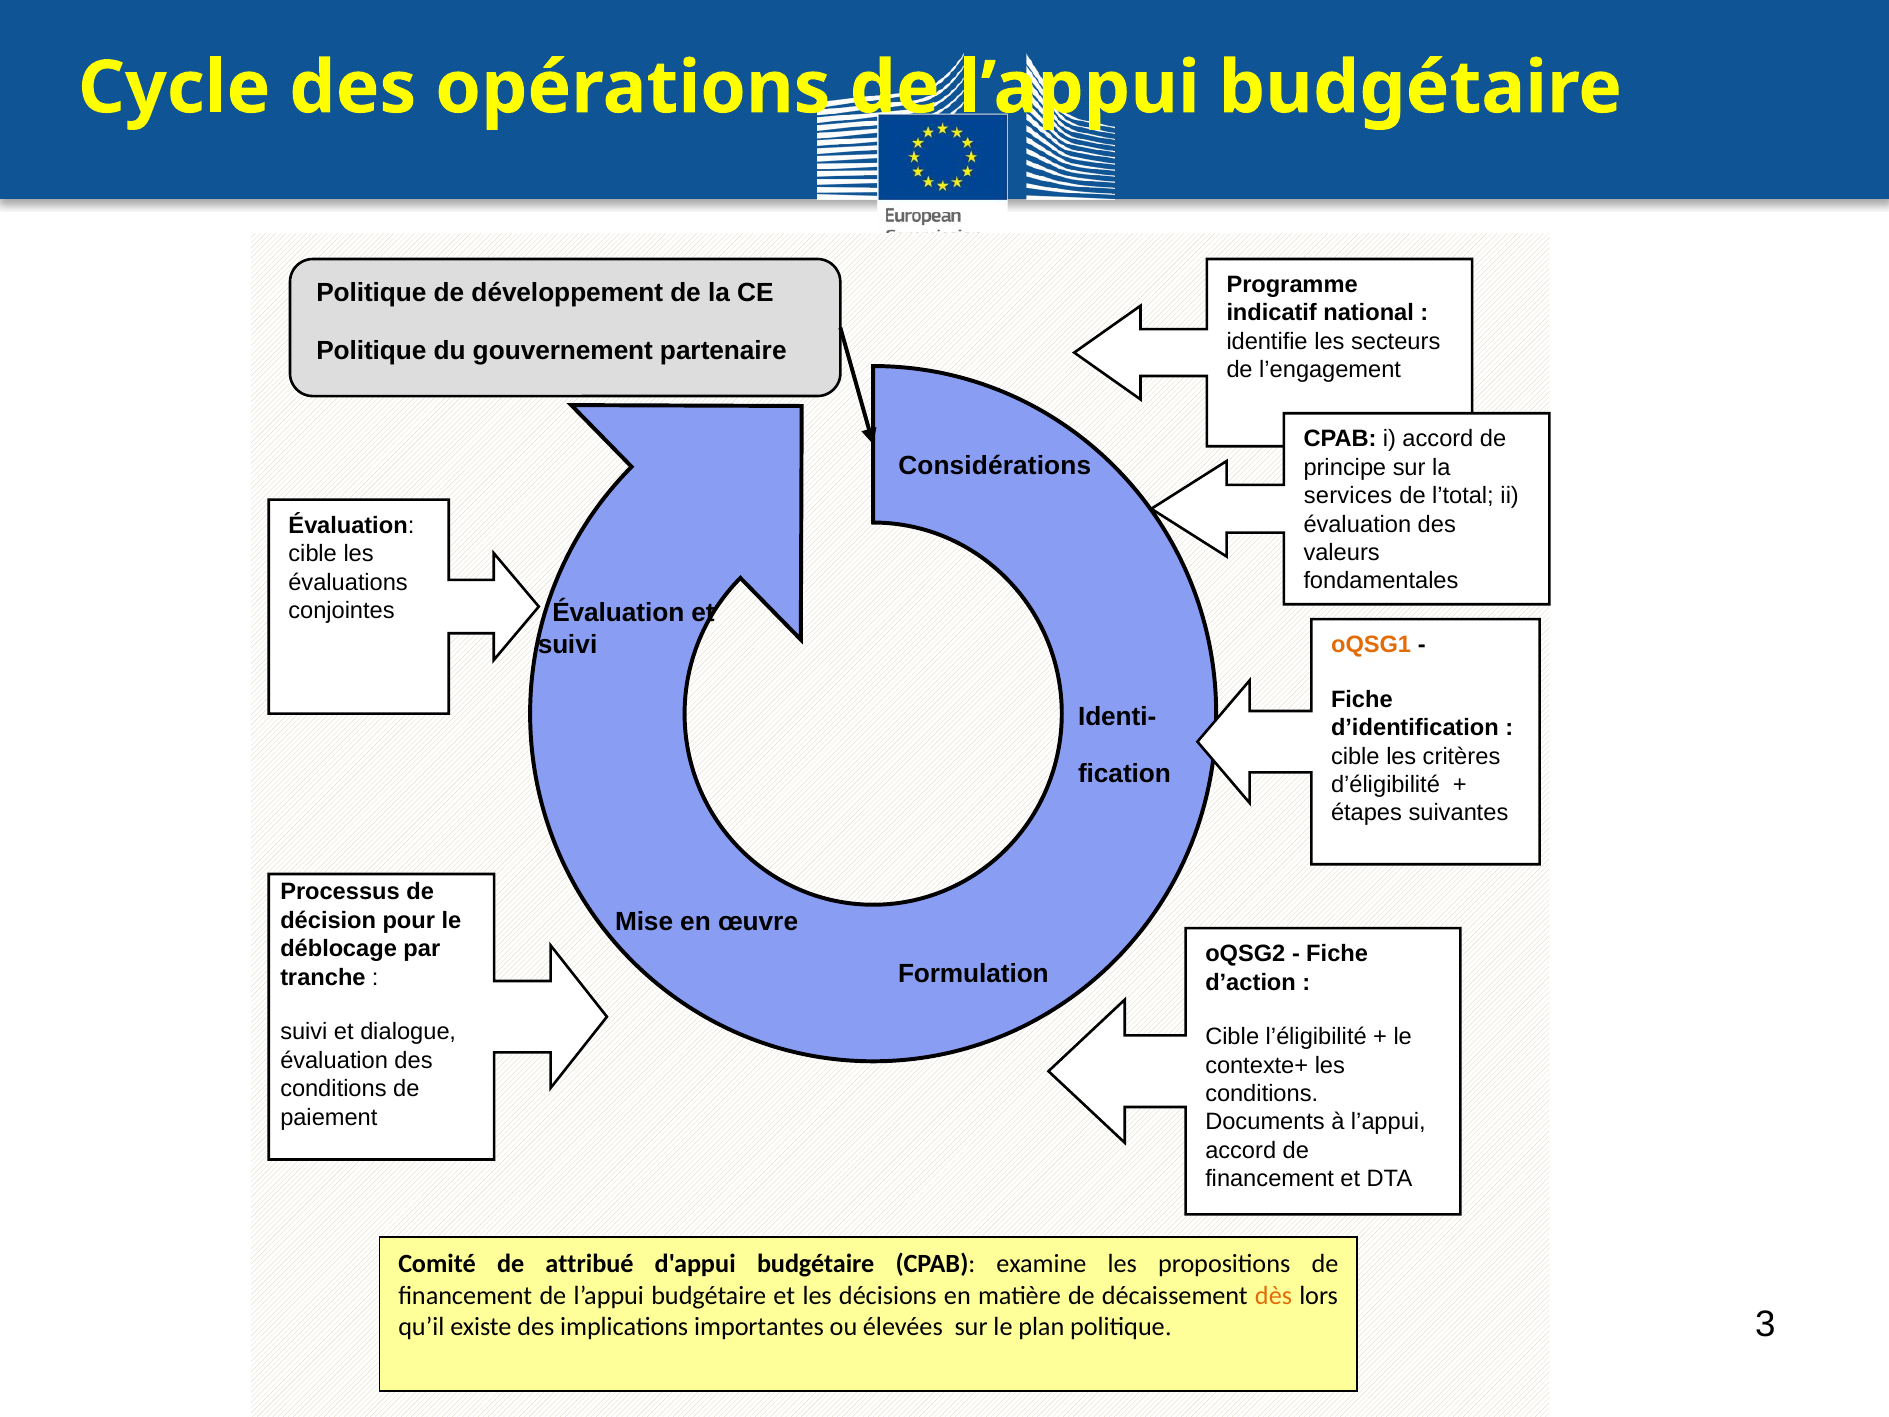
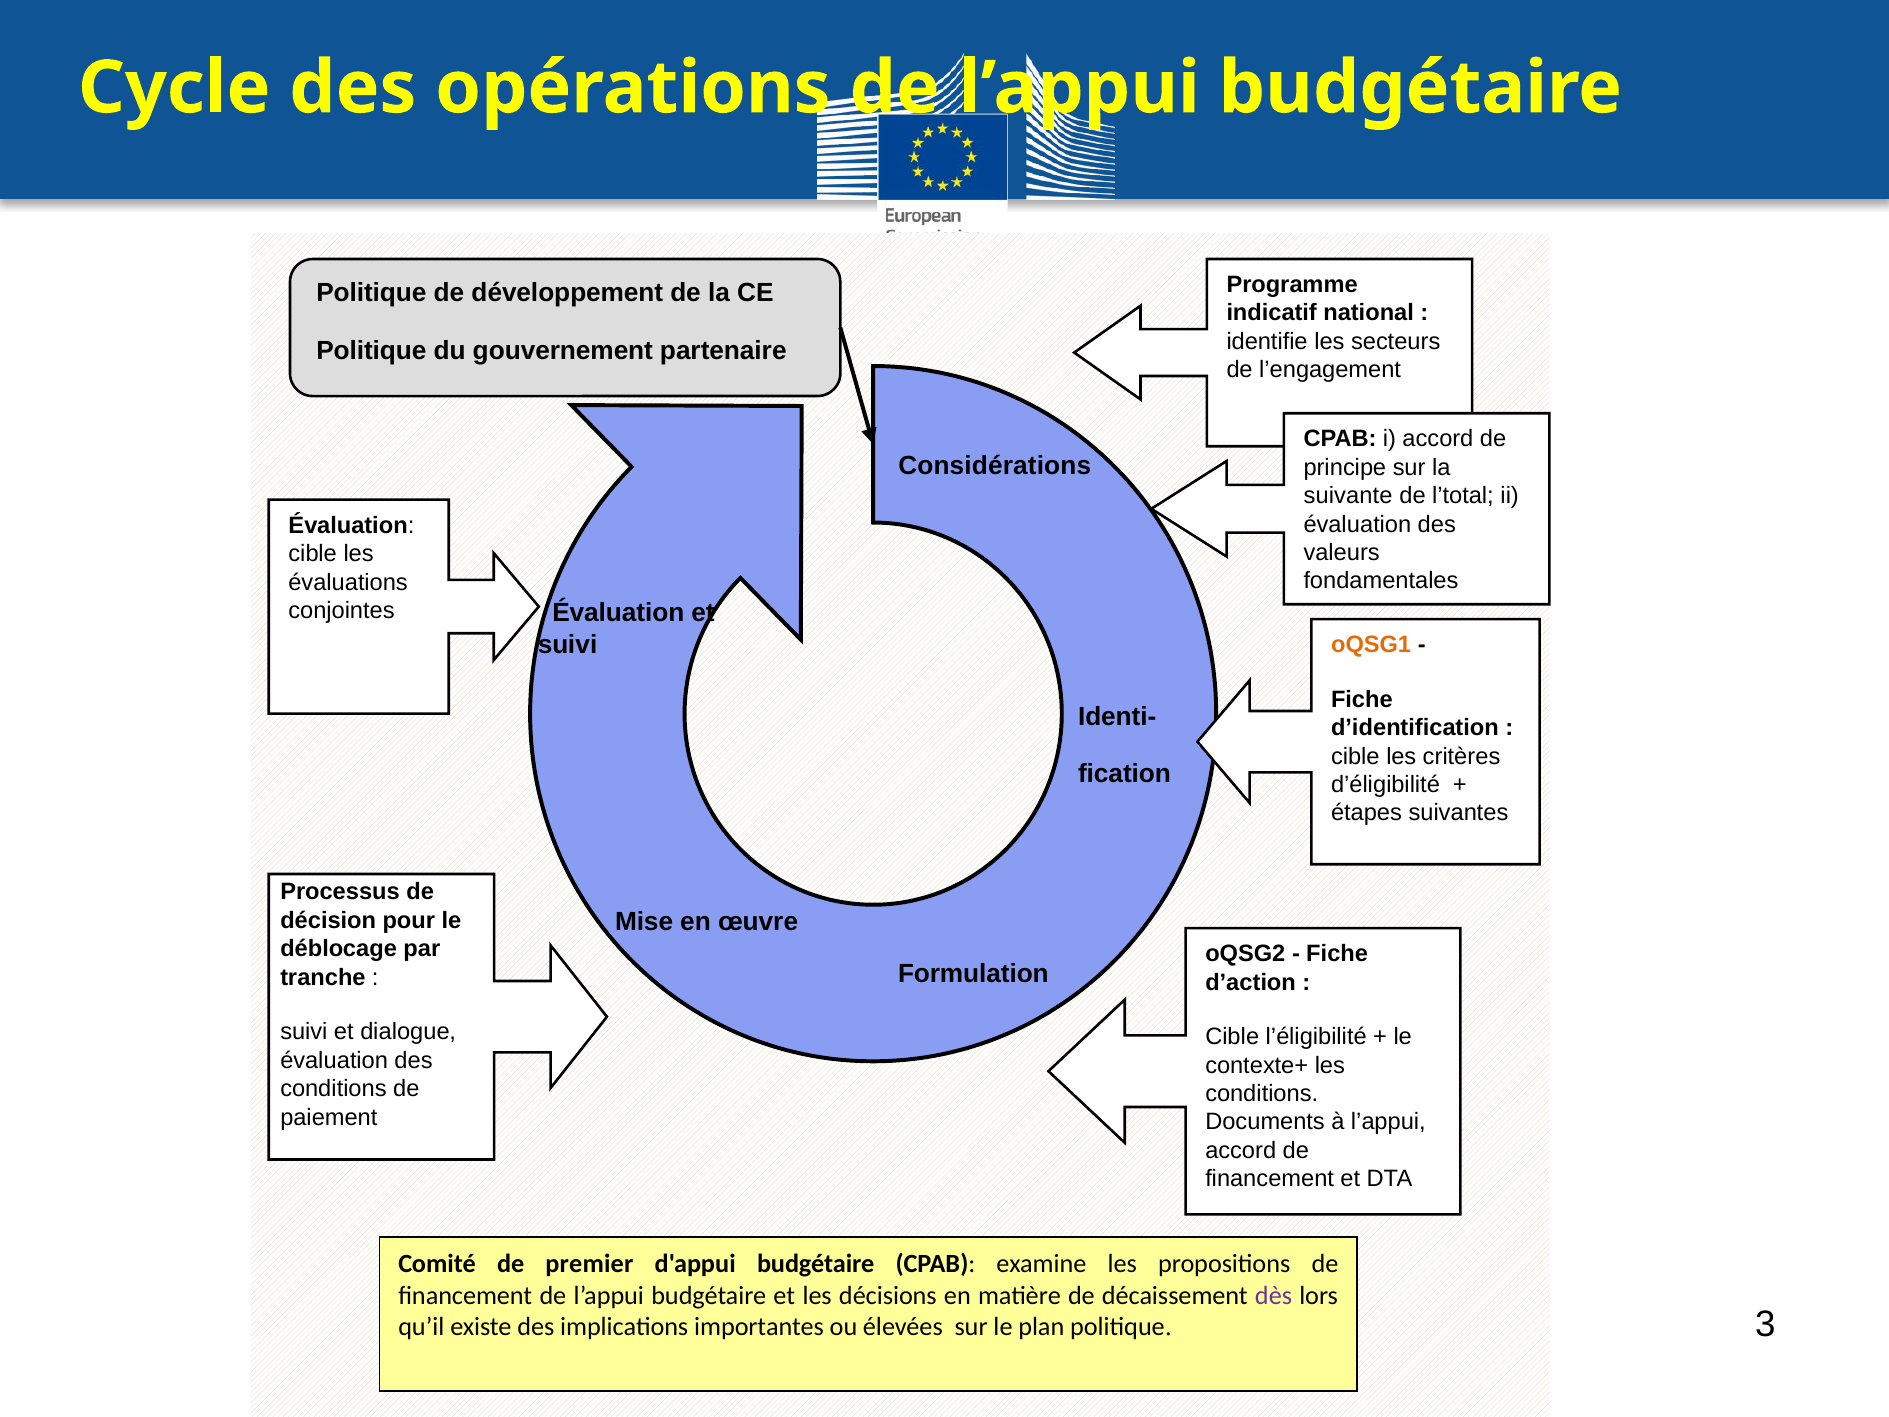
services: services -> suivante
attribué: attribué -> premier
dès colour: orange -> purple
